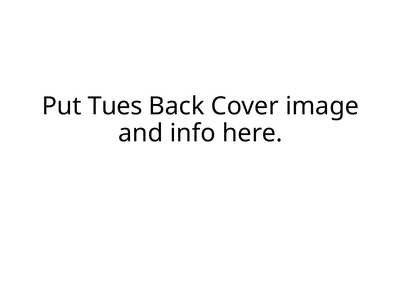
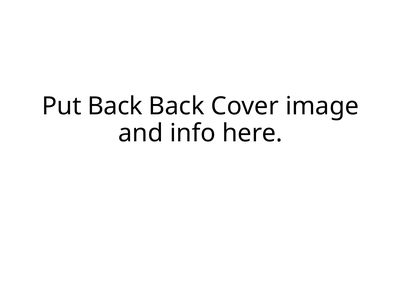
Put Tues: Tues -> Back
